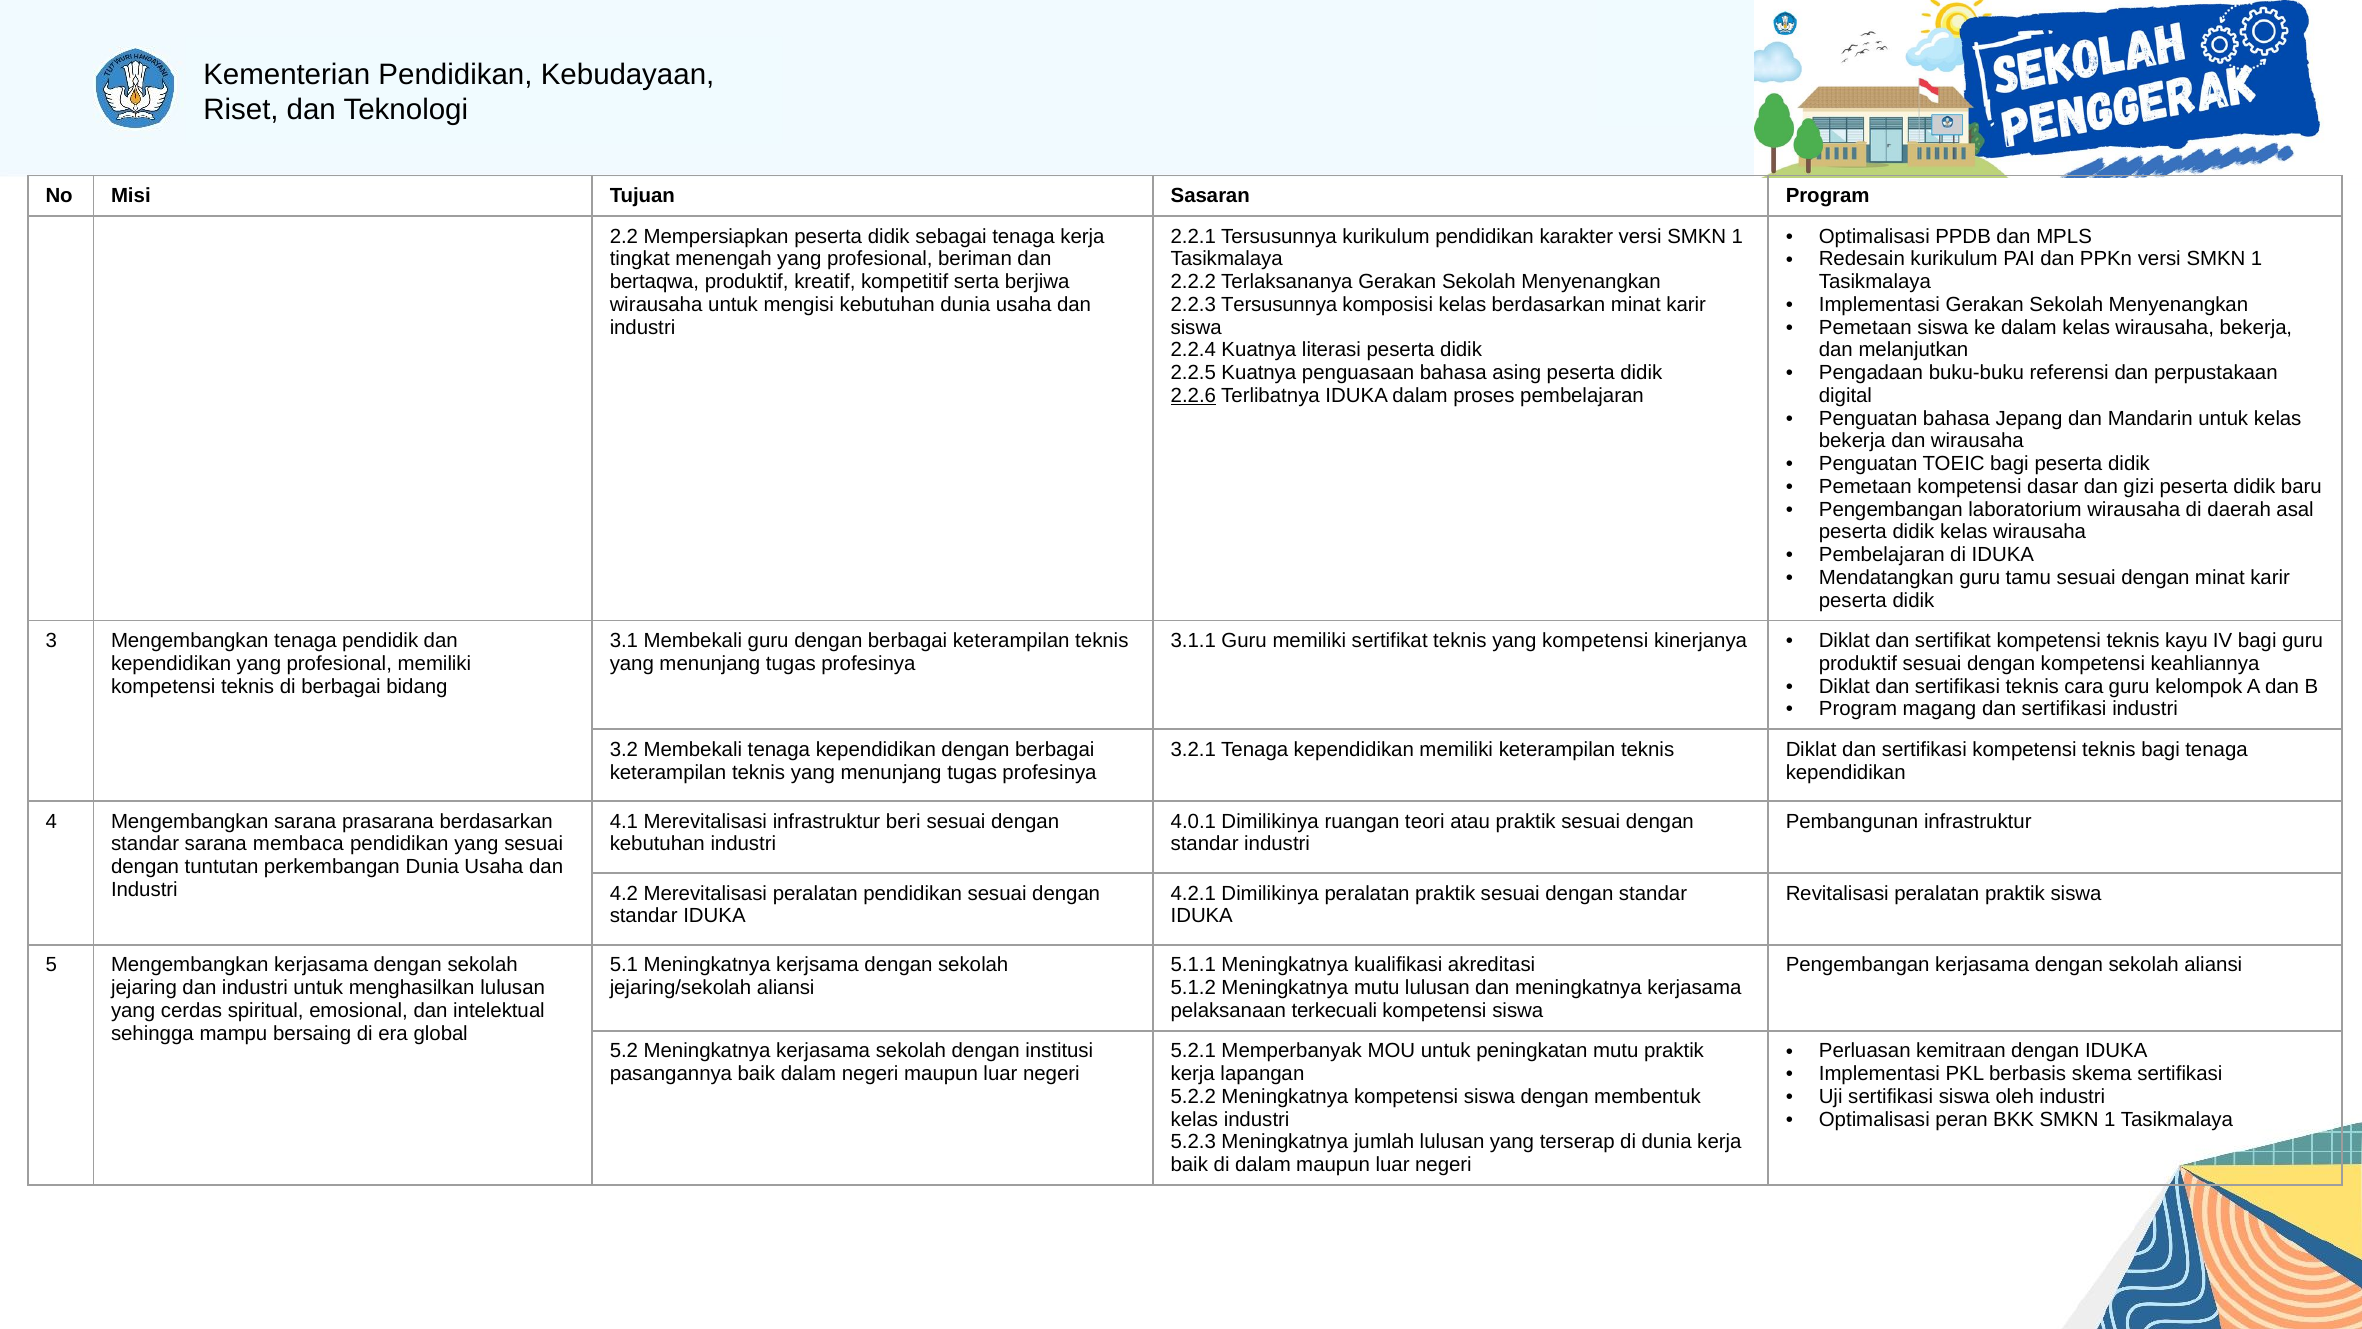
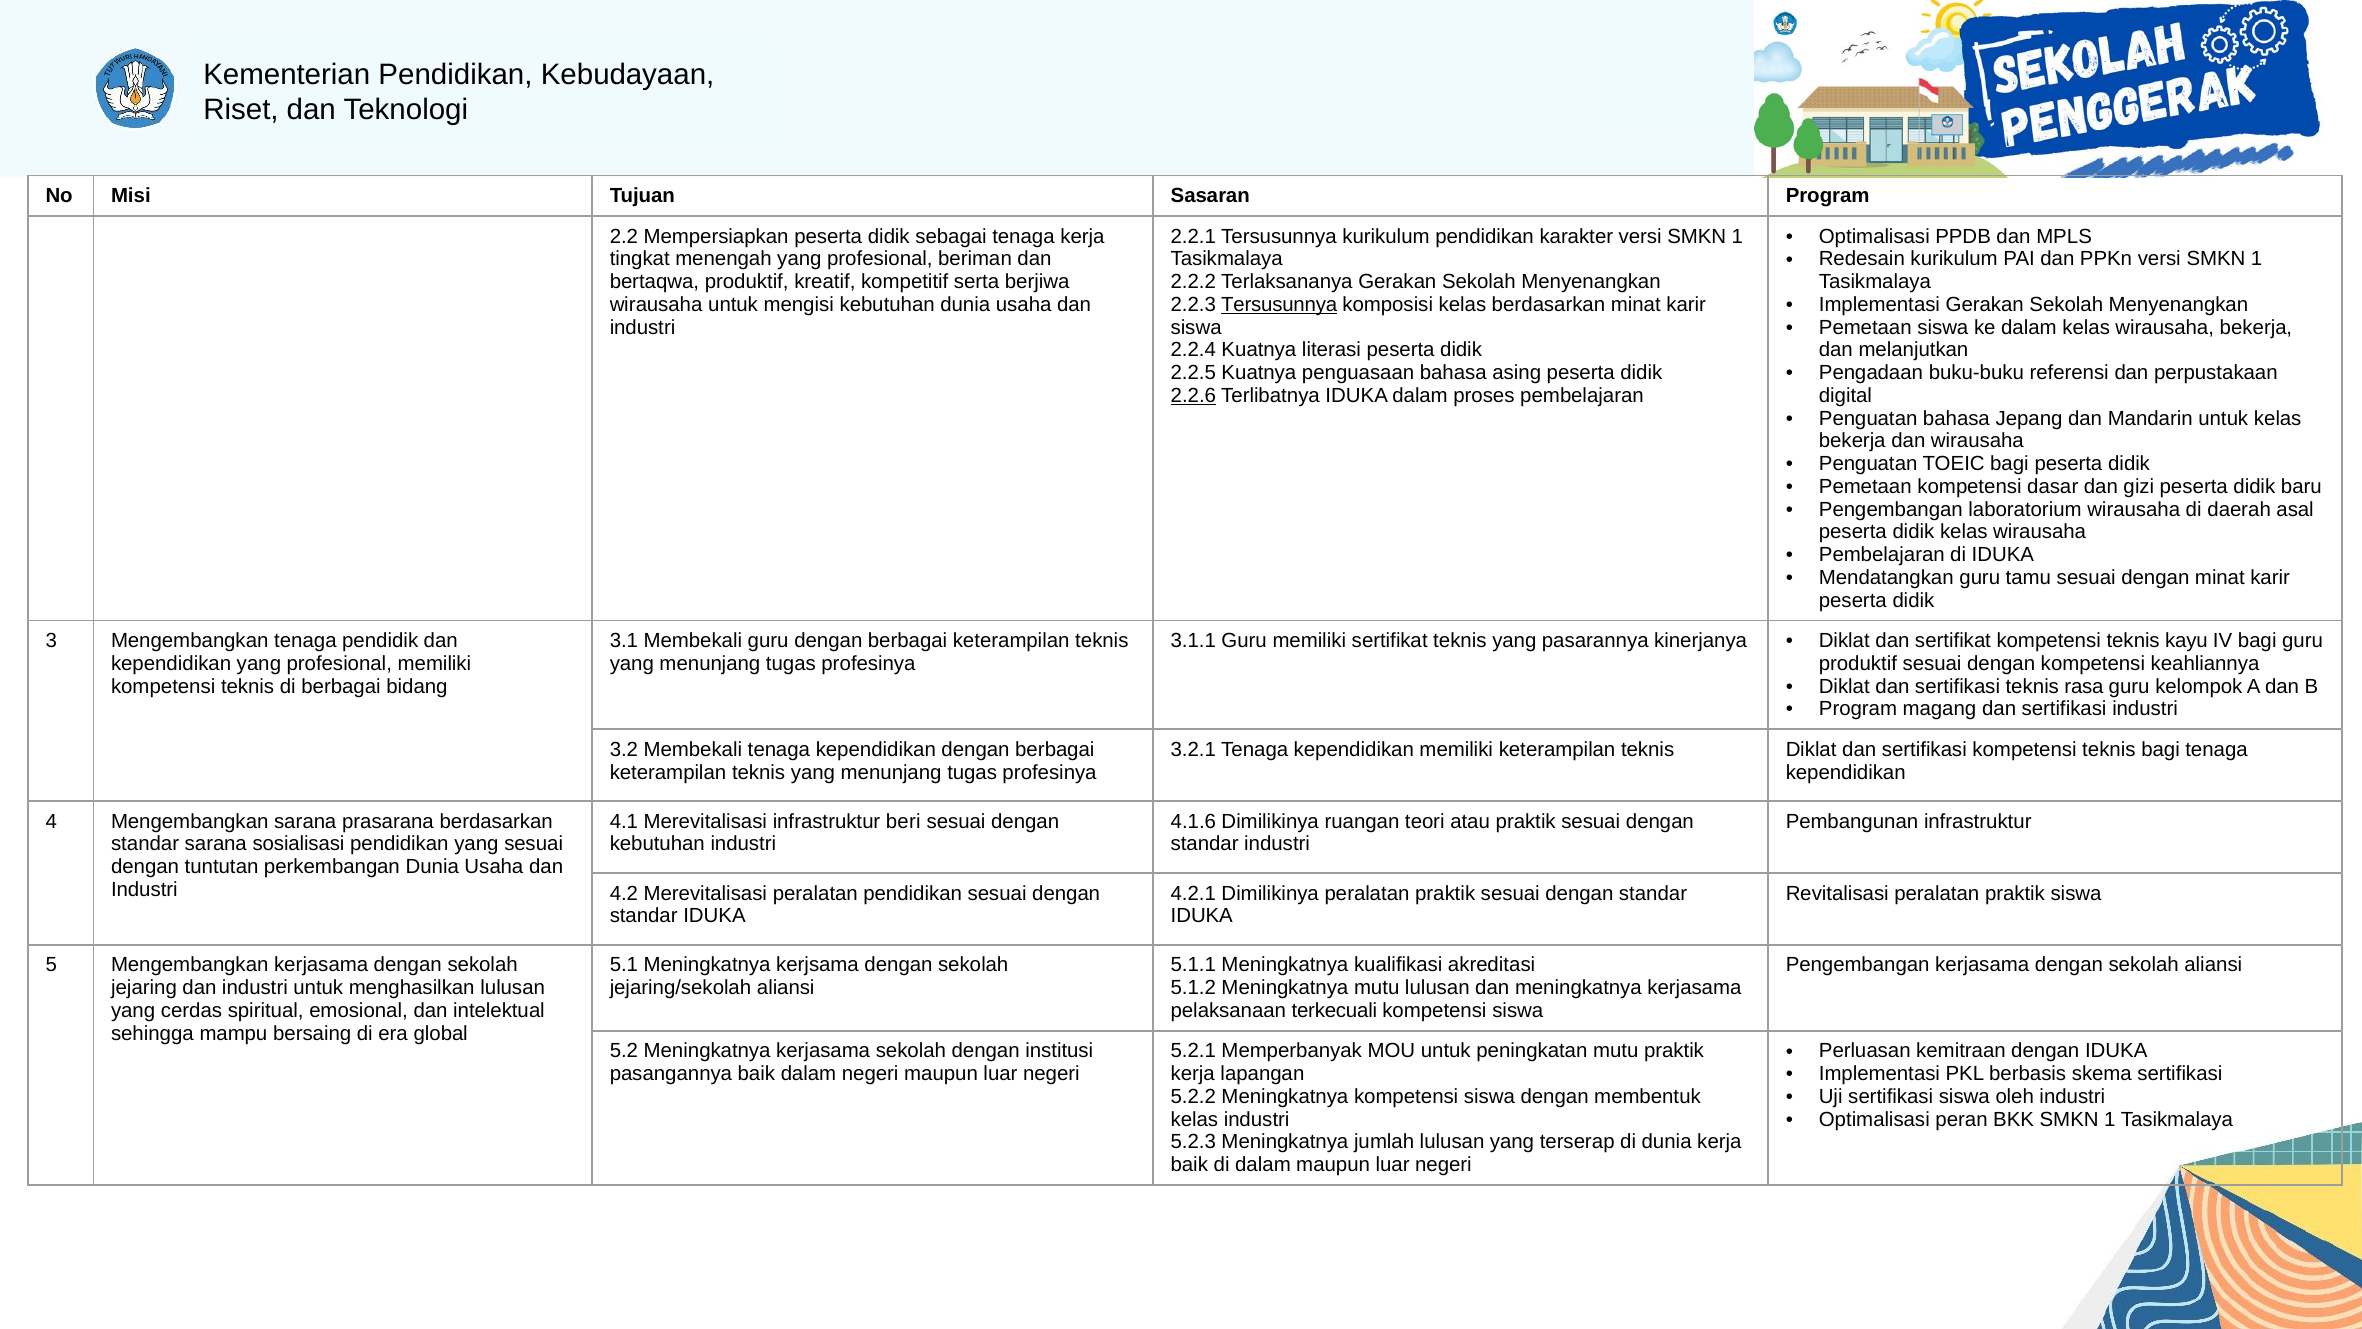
Tersusunnya at (1279, 305) underline: none -> present
yang kompetensi: kompetensi -> pasarannya
cara: cara -> rasa
4.0.1: 4.0.1 -> 4.1.6
membaca: membaca -> sosialisasi
